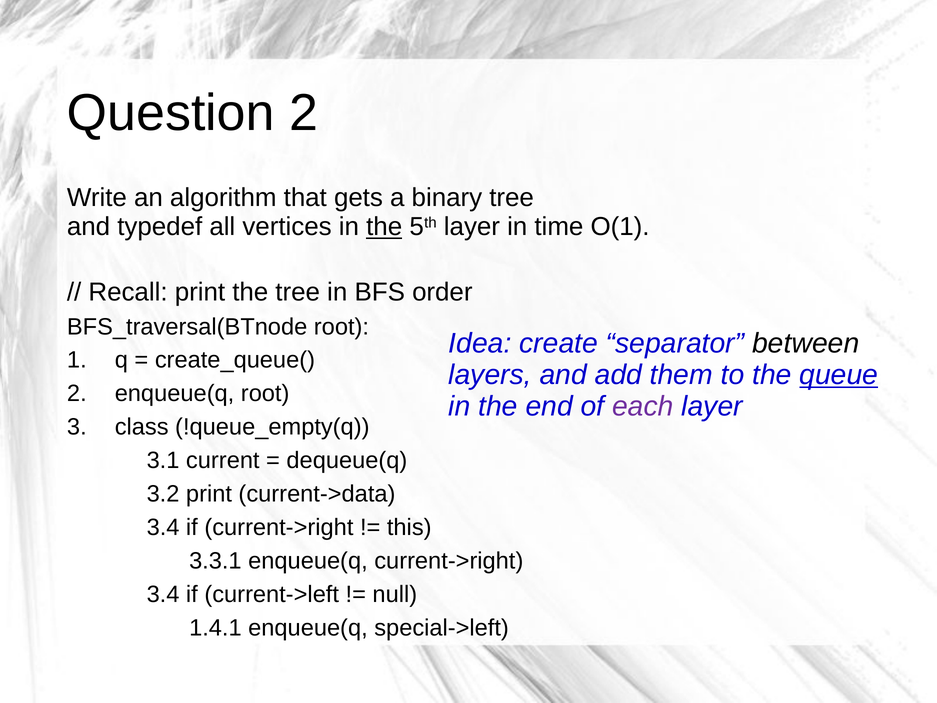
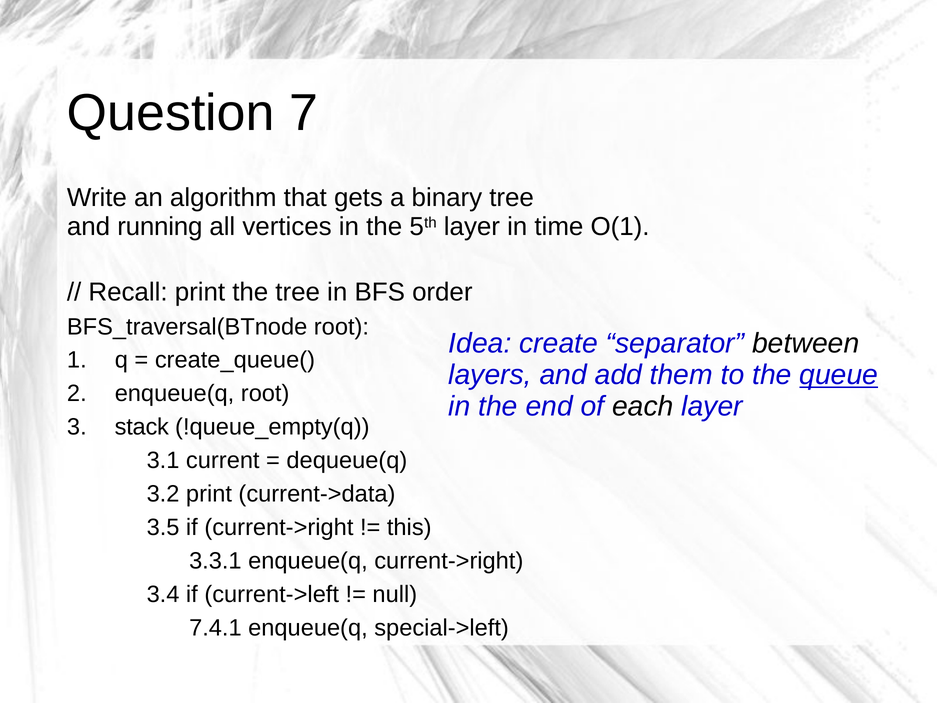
Question 2: 2 -> 7
typedef: typedef -> running
the at (384, 227) underline: present -> none
each colour: purple -> black
class: class -> stack
3.4 at (163, 527): 3.4 -> 3.5
1.4.1: 1.4.1 -> 7.4.1
